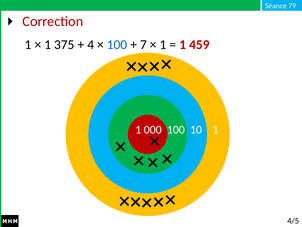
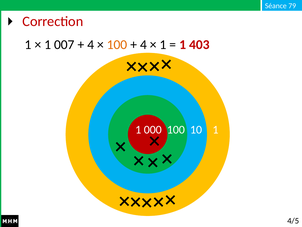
375: 375 -> 007
100 at (117, 45) colour: blue -> orange
7 at (143, 45): 7 -> 4
459: 459 -> 403
